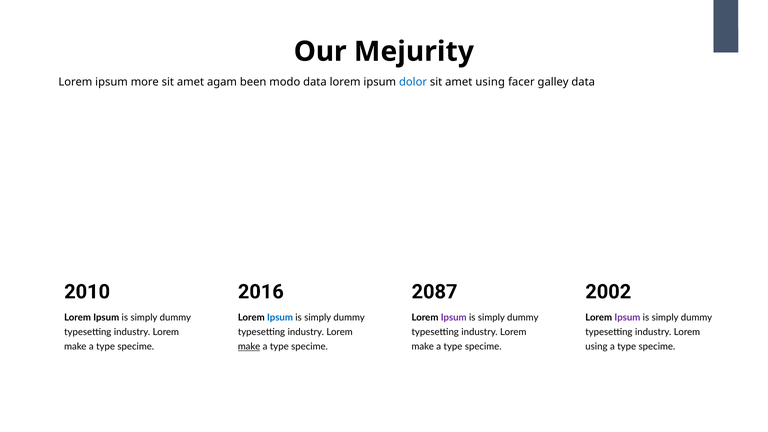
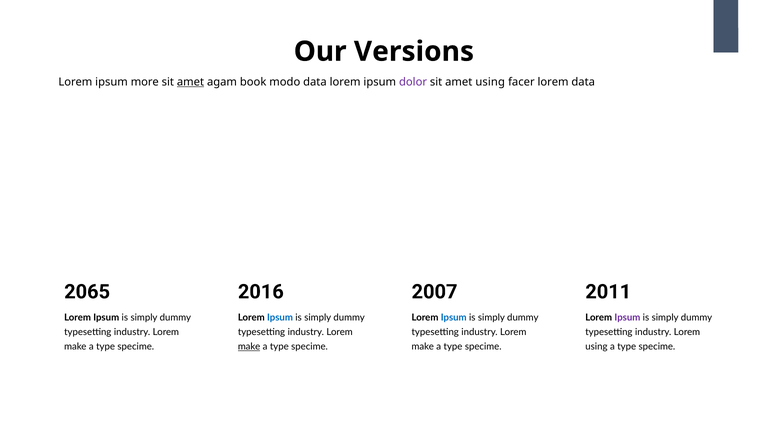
Mejurity: Mejurity -> Versions
amet at (190, 82) underline: none -> present
been: been -> book
dolor colour: blue -> purple
facer galley: galley -> lorem
2010: 2010 -> 2065
2087: 2087 -> 2007
2002: 2002 -> 2011
Ipsum at (454, 318) colour: purple -> blue
